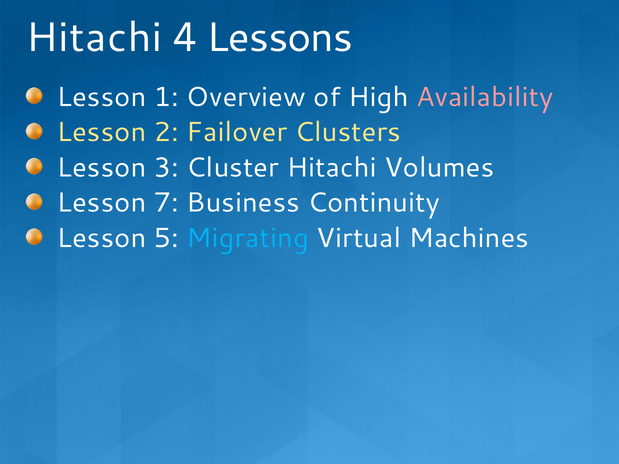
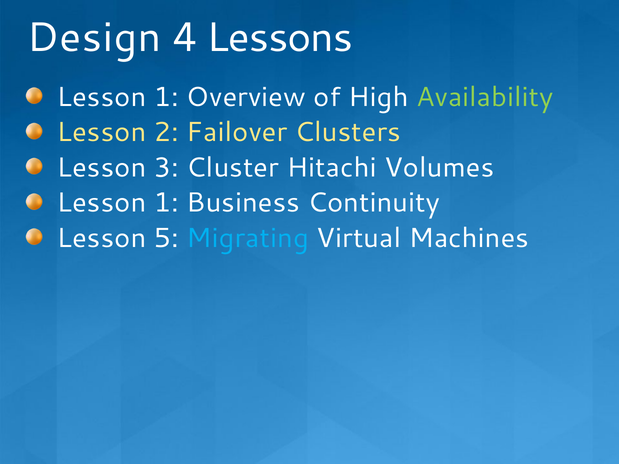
Hitachi at (94, 38): Hitachi -> Design
Availability colour: pink -> light green
7 at (166, 203): 7 -> 1
